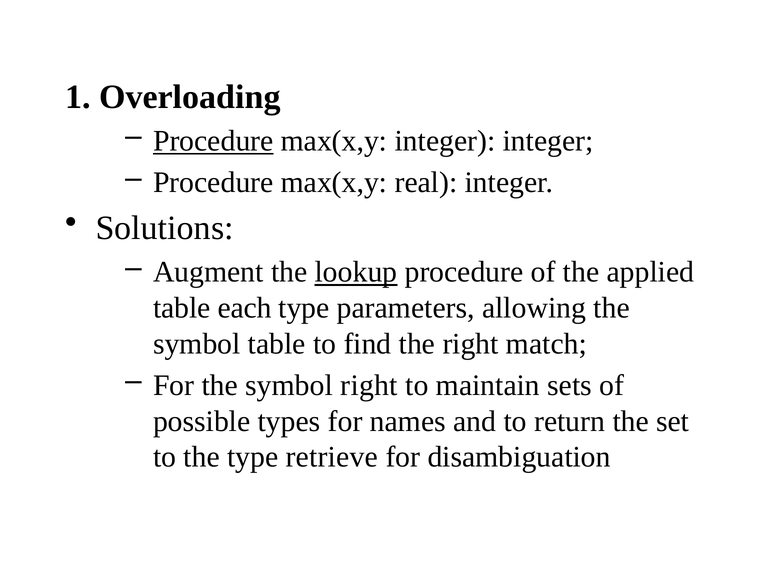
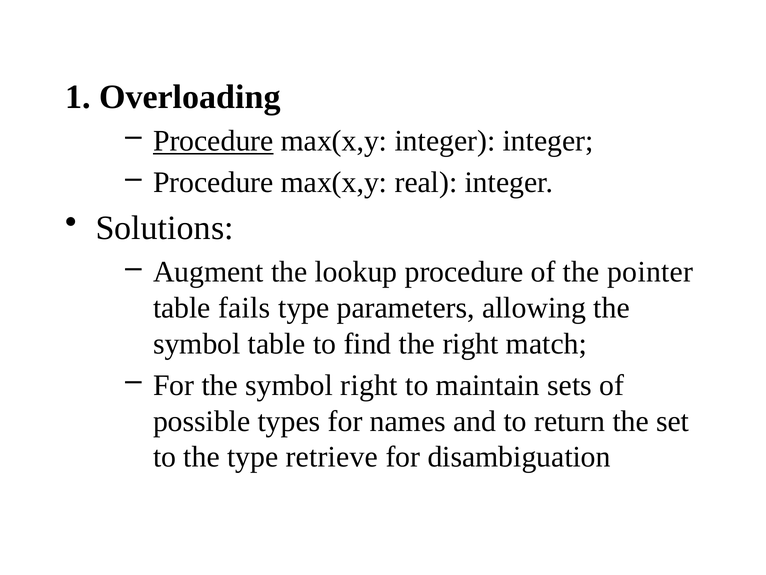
lookup underline: present -> none
applied: applied -> pointer
each: each -> fails
